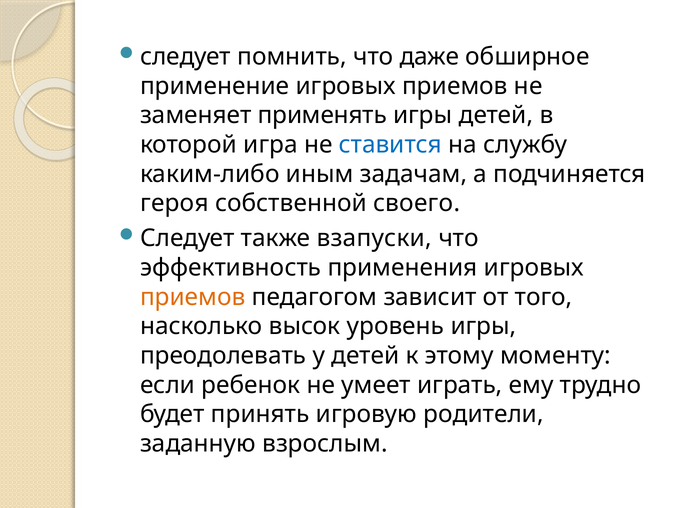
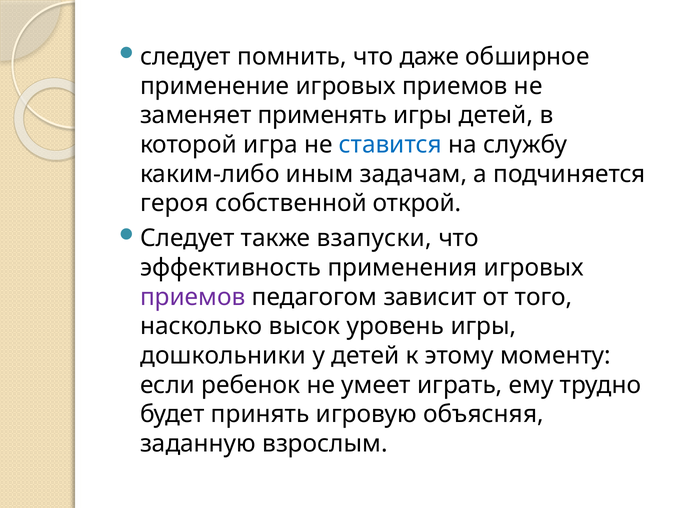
своего: своего -> открой
приемов at (193, 297) colour: orange -> purple
преодолевать: преодолевать -> дошкольники
родители: родители -> объясняя
